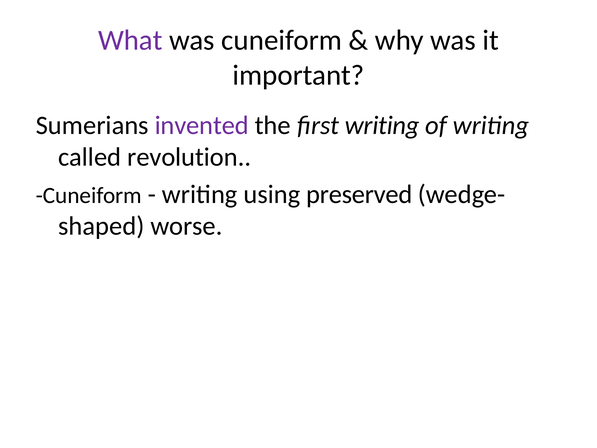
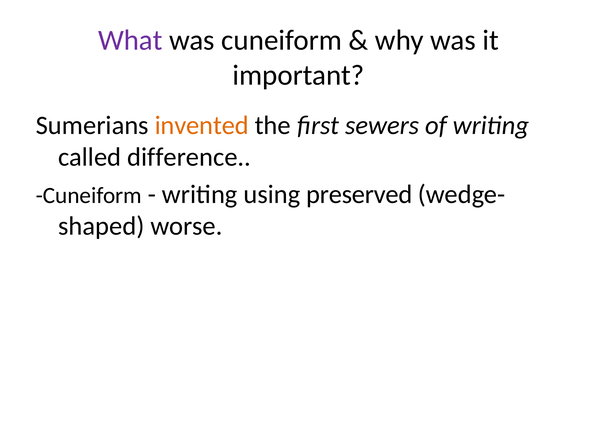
invented colour: purple -> orange
first writing: writing -> sewers
revolution: revolution -> difference
